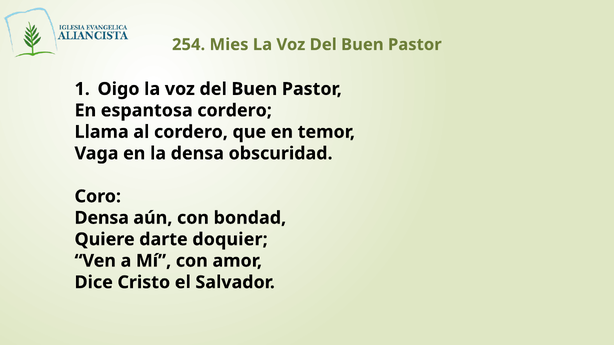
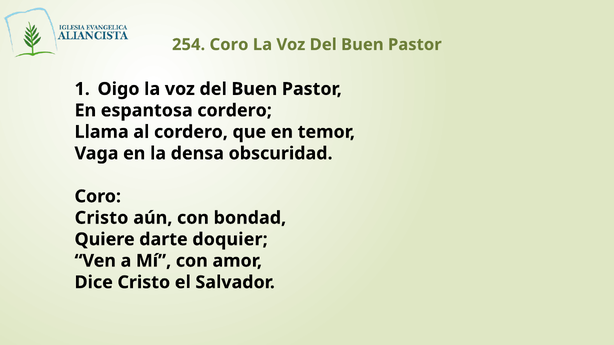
254 Mies: Mies -> Coro
Densa at (102, 218): Densa -> Cristo
